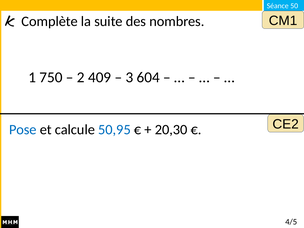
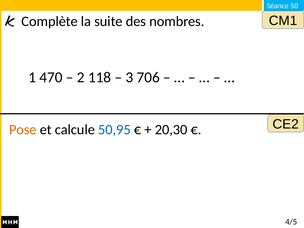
750: 750 -> 470
409: 409 -> 118
604: 604 -> 706
Pose colour: blue -> orange
